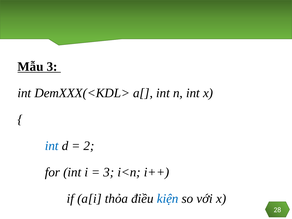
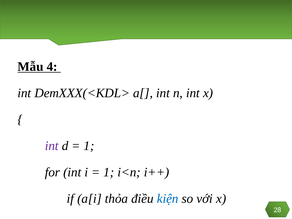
Mẫu 3: 3 -> 4
int at (52, 146) colour: blue -> purple
2 at (89, 146): 2 -> 1
3 at (109, 172): 3 -> 1
